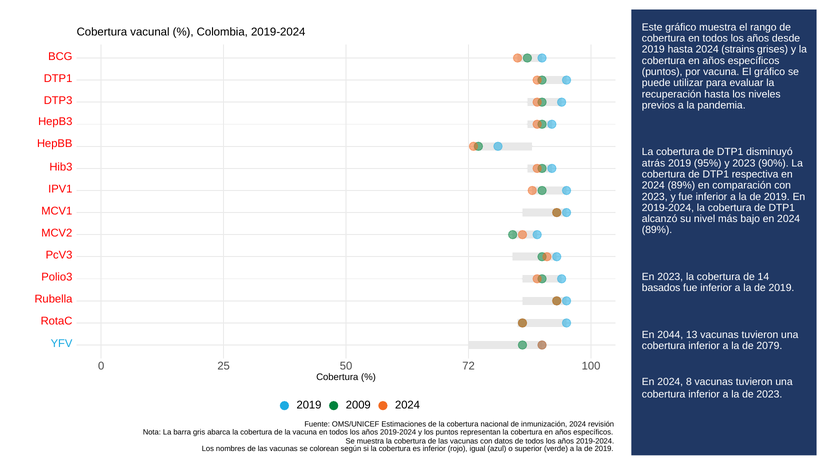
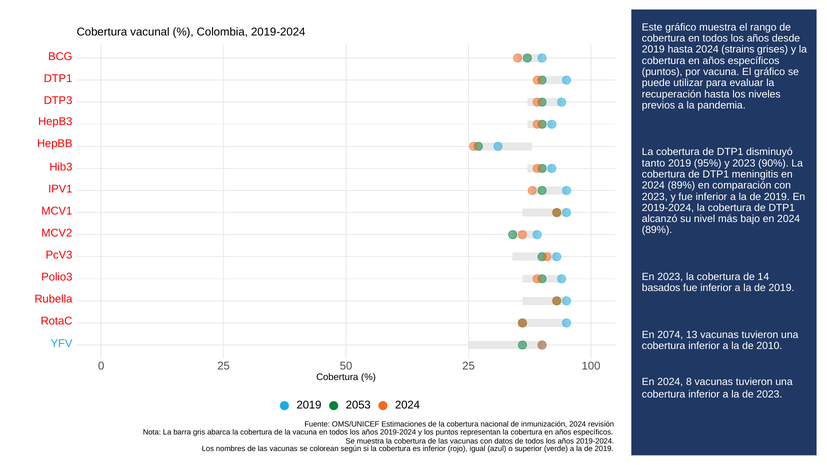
atrás: atrás -> tanto
respectiva: respectiva -> meningitis
2044: 2044 -> 2074
2079: 2079 -> 2010
50 72: 72 -> 25
2009: 2009 -> 2053
